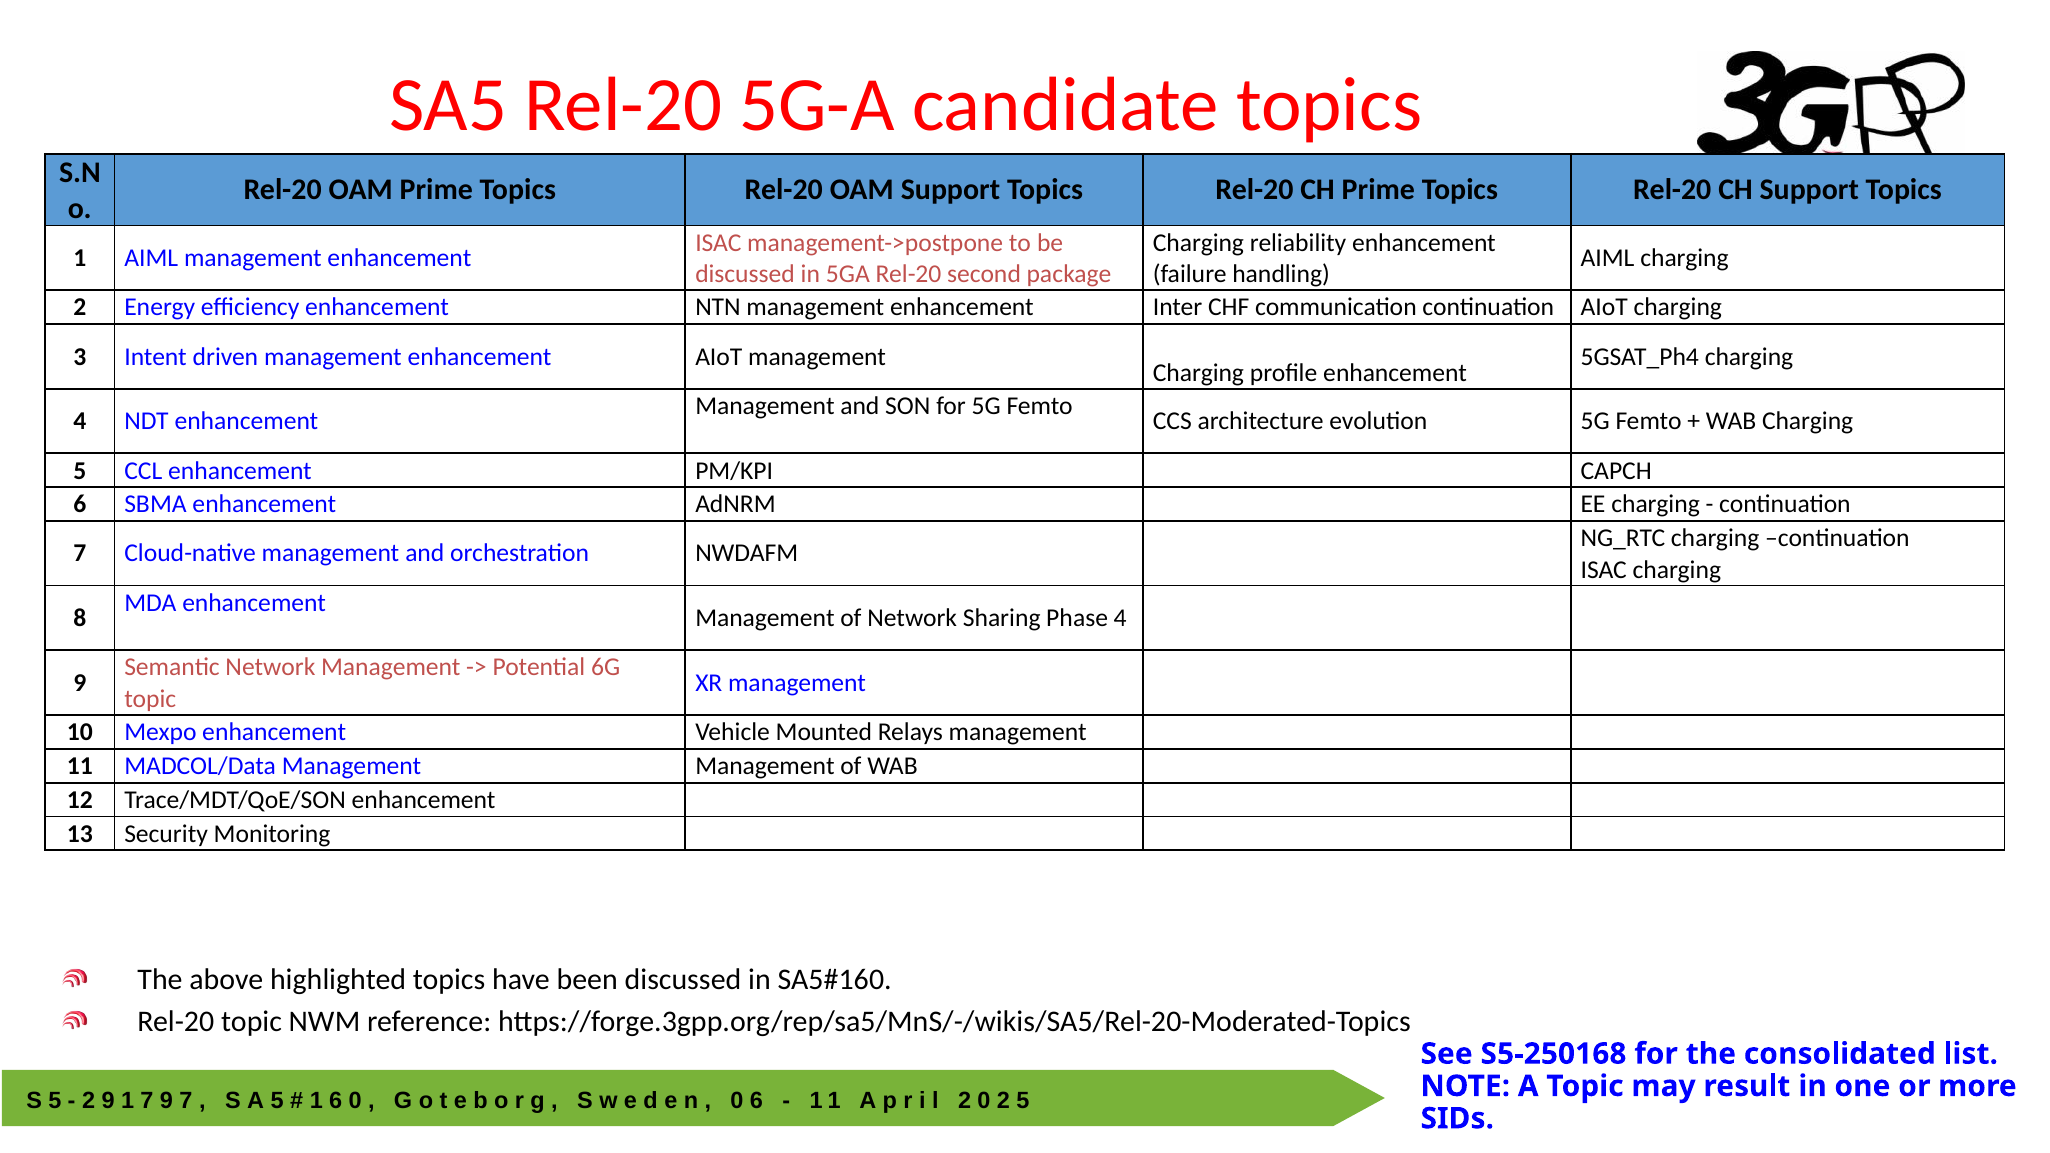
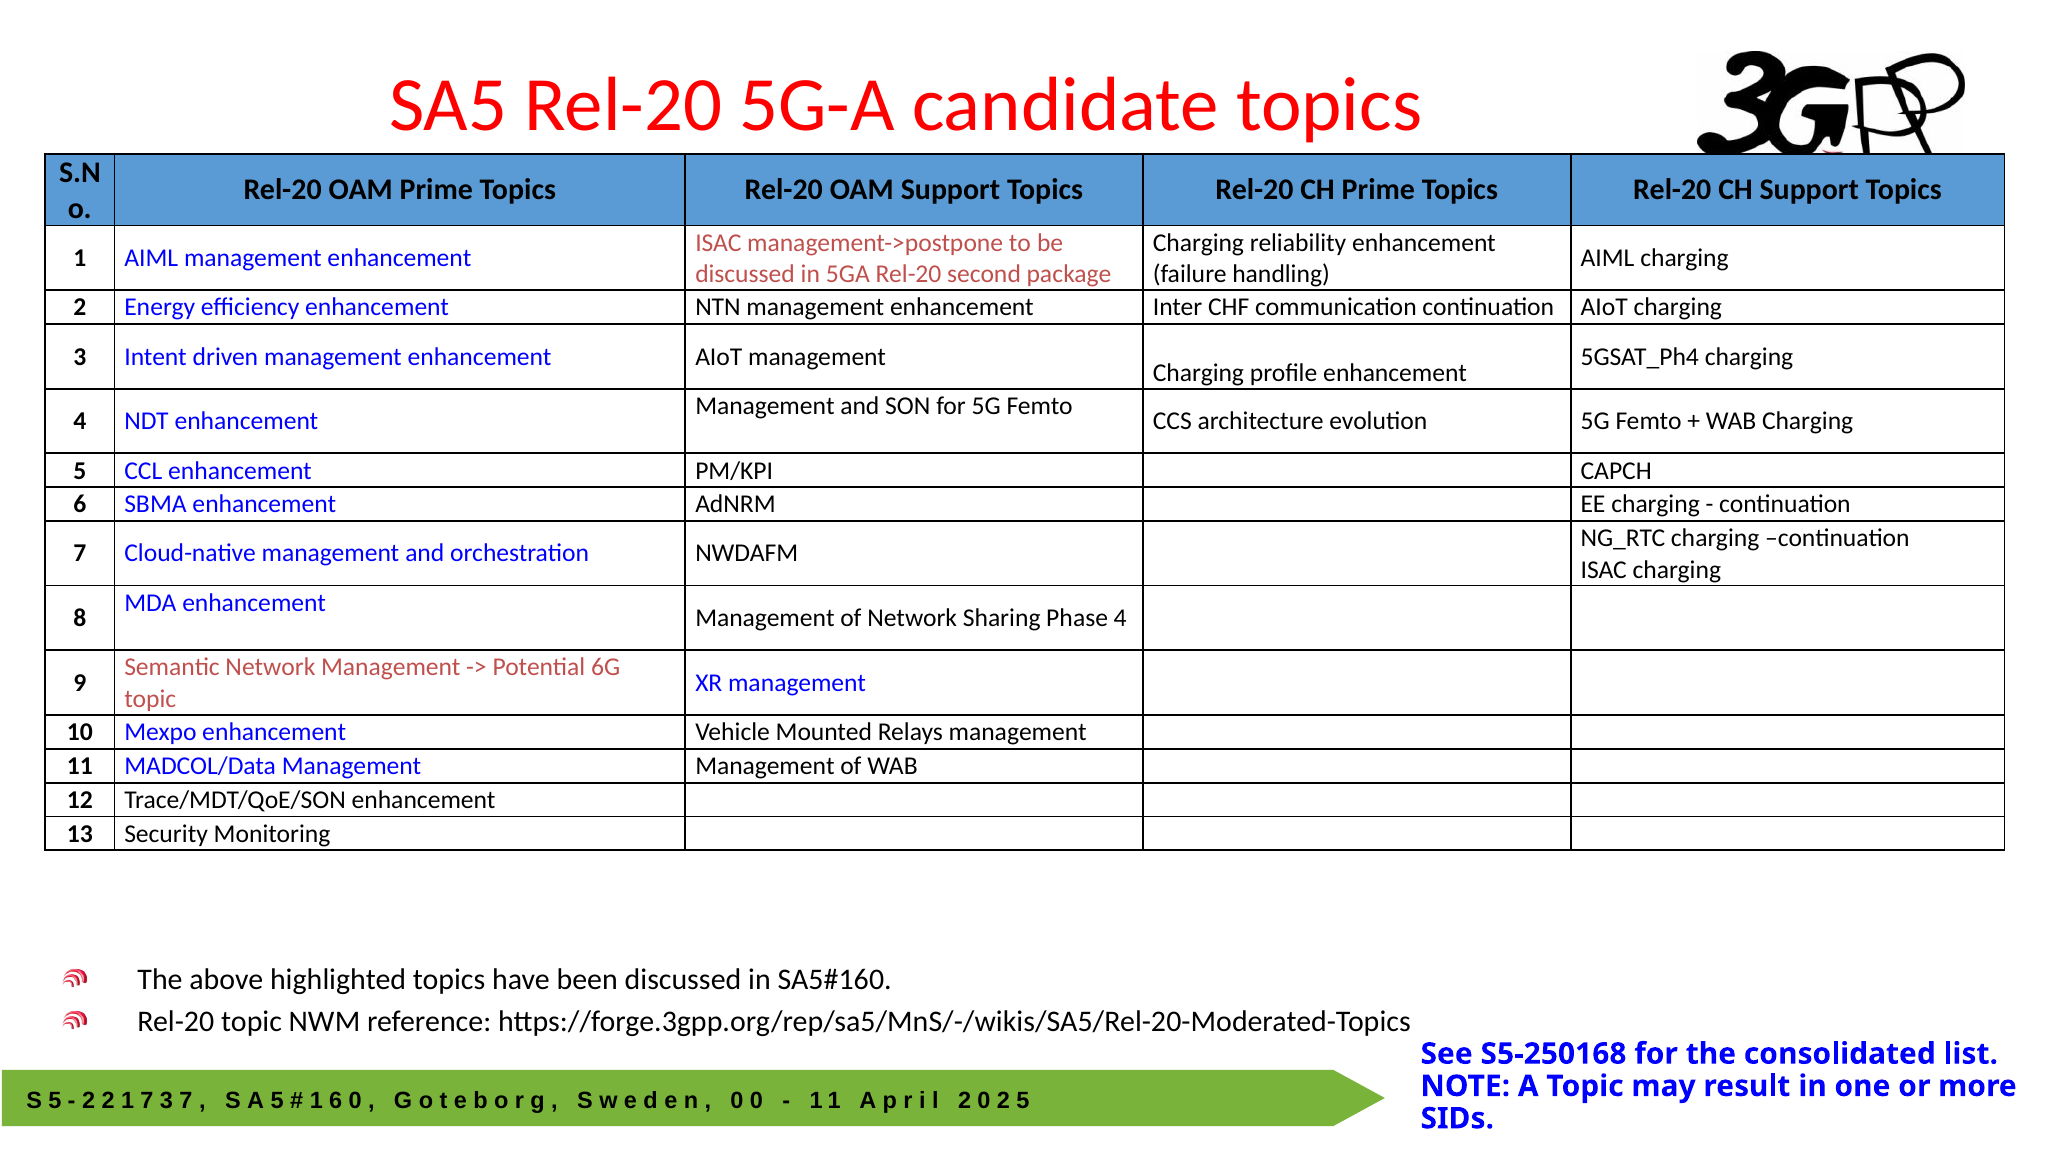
2 9: 9 -> 2
7 9: 9 -> 3
6 at (756, 1101): 6 -> 0
